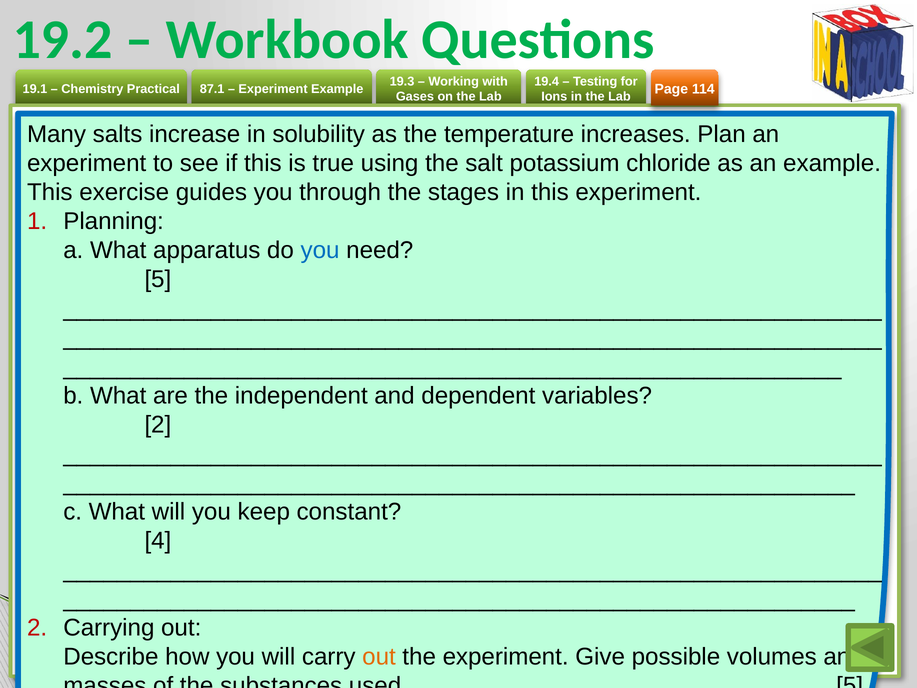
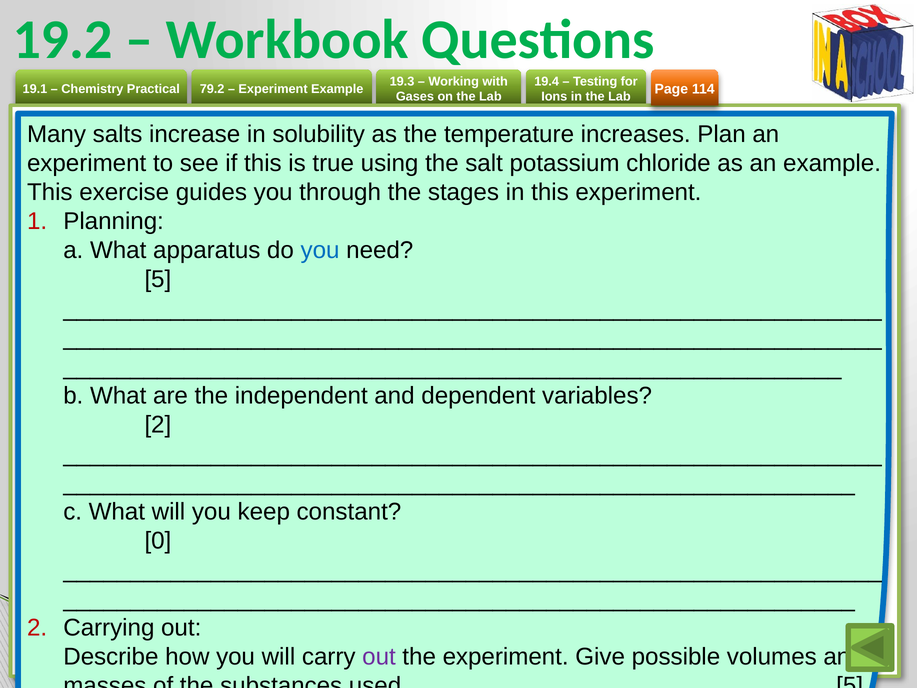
87.1: 87.1 -> 79.2
4: 4 -> 0
out at (379, 657) colour: orange -> purple
